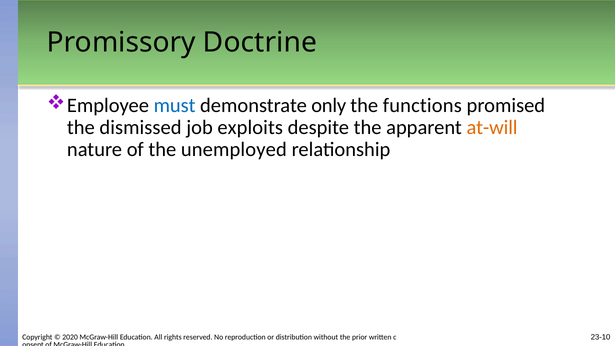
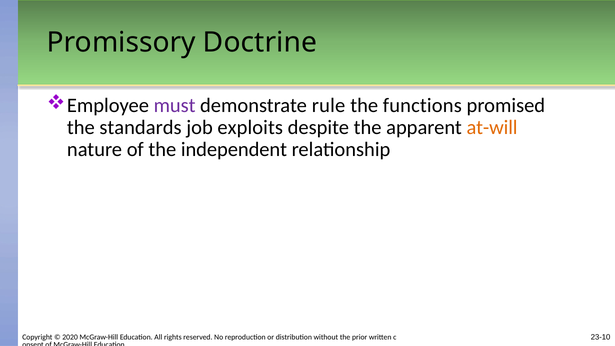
must colour: blue -> purple
only: only -> rule
dismissed: dismissed -> standards
unemployed: unemployed -> independent
